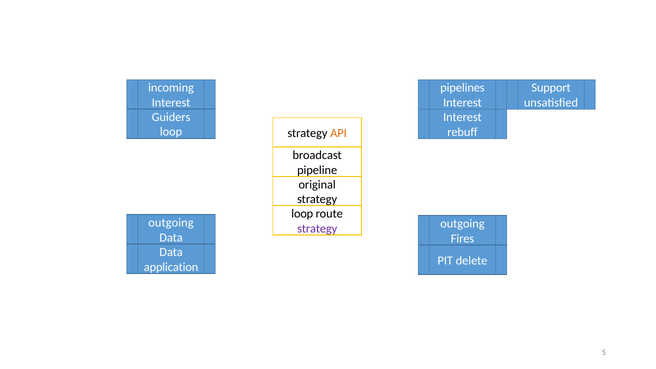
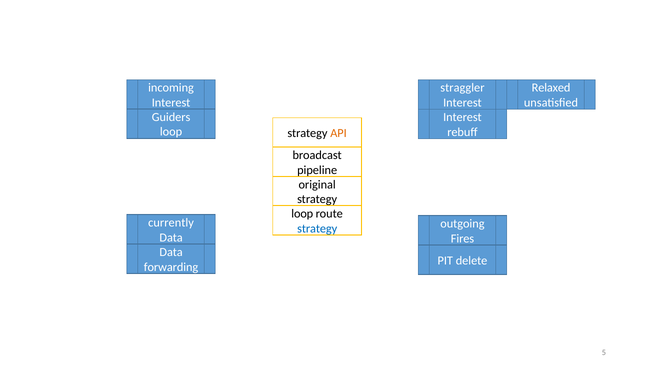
pipelines: pipelines -> straggler
Support: Support -> Relaxed
outgoing at (171, 223): outgoing -> currently
strategy at (317, 229) colour: purple -> blue
application: application -> forwarding
